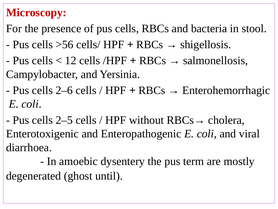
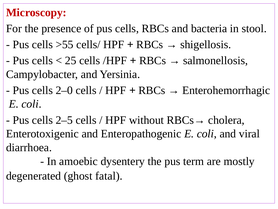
>56: >56 -> >55
12: 12 -> 25
2–6: 2–6 -> 2–0
until: until -> fatal
